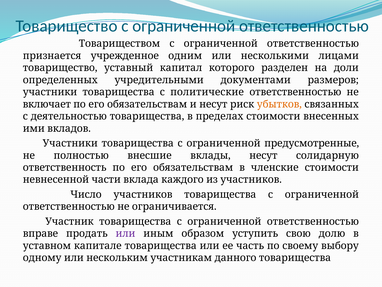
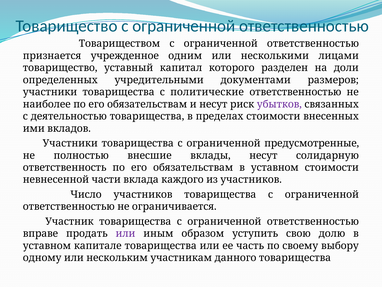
включает: включает -> наиболее
убытков colour: orange -> purple
обязательствам в членские: членские -> уставном
